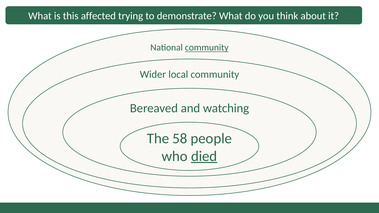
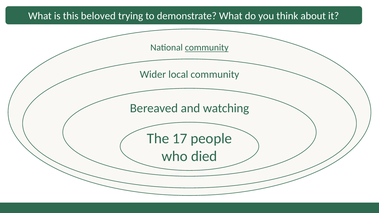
affected: affected -> beloved
58: 58 -> 17
died underline: present -> none
